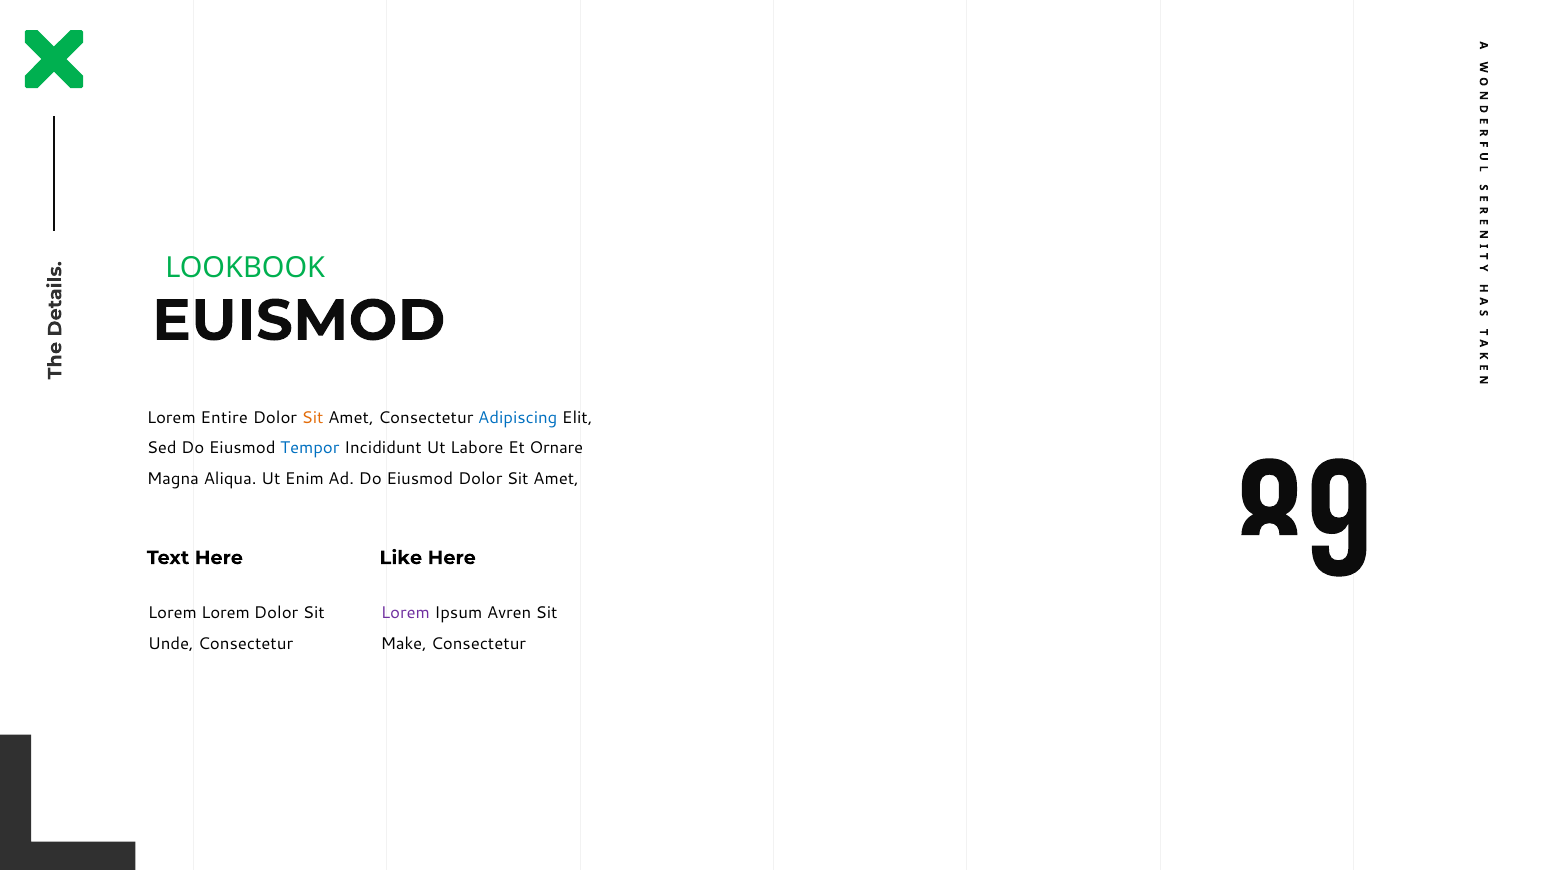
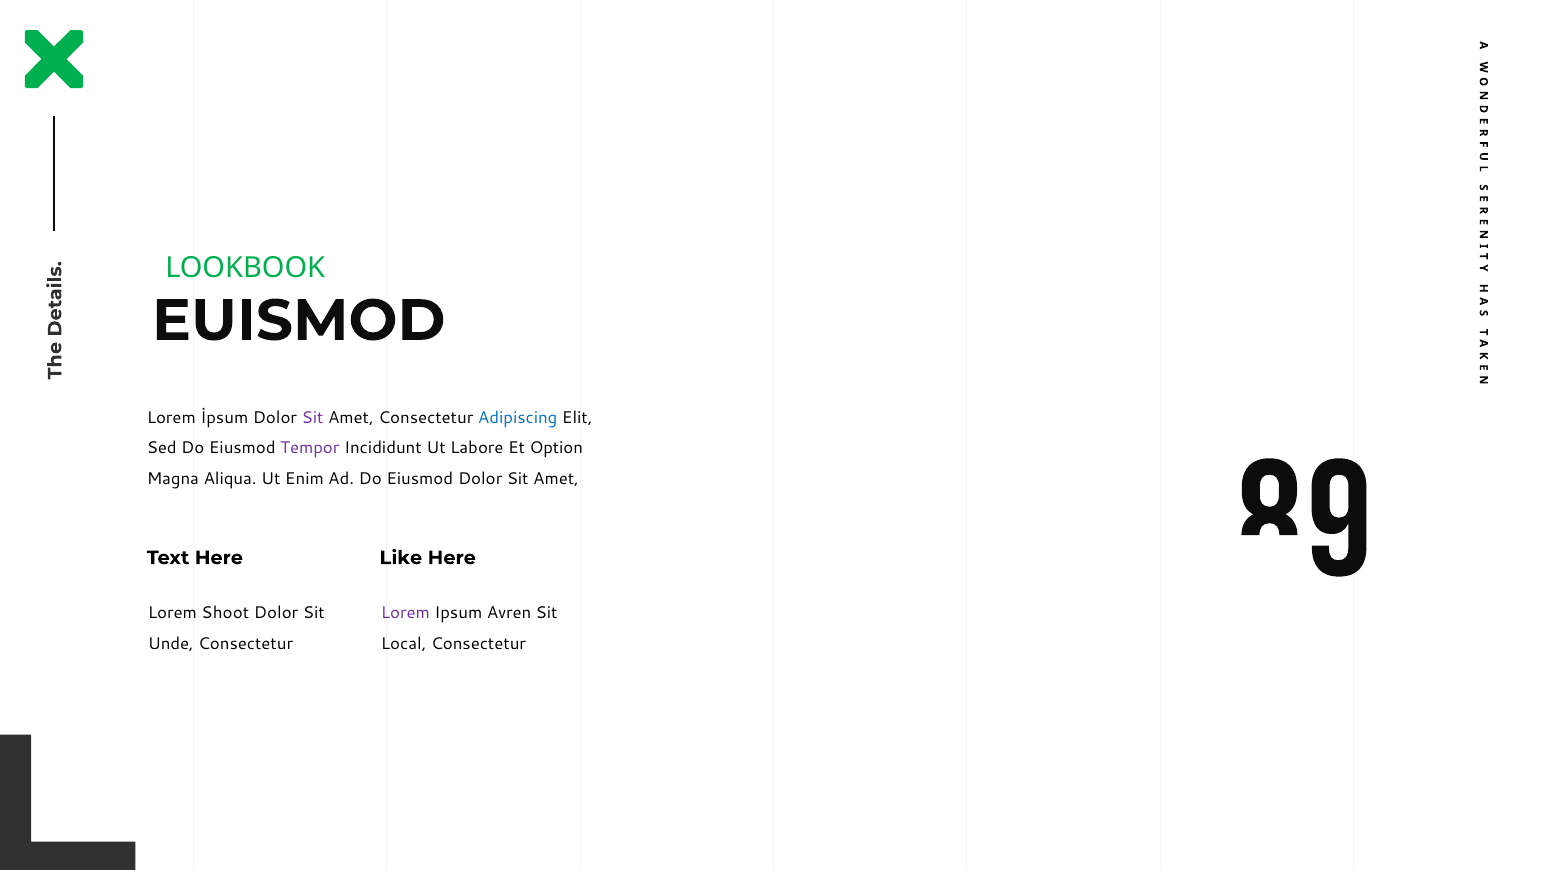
Entire: Entire -> İpsum
Sit at (313, 418) colour: orange -> purple
Tempor colour: blue -> purple
Ornare: Ornare -> Option
Lorem Lorem: Lorem -> Shoot
Make: Make -> Local
